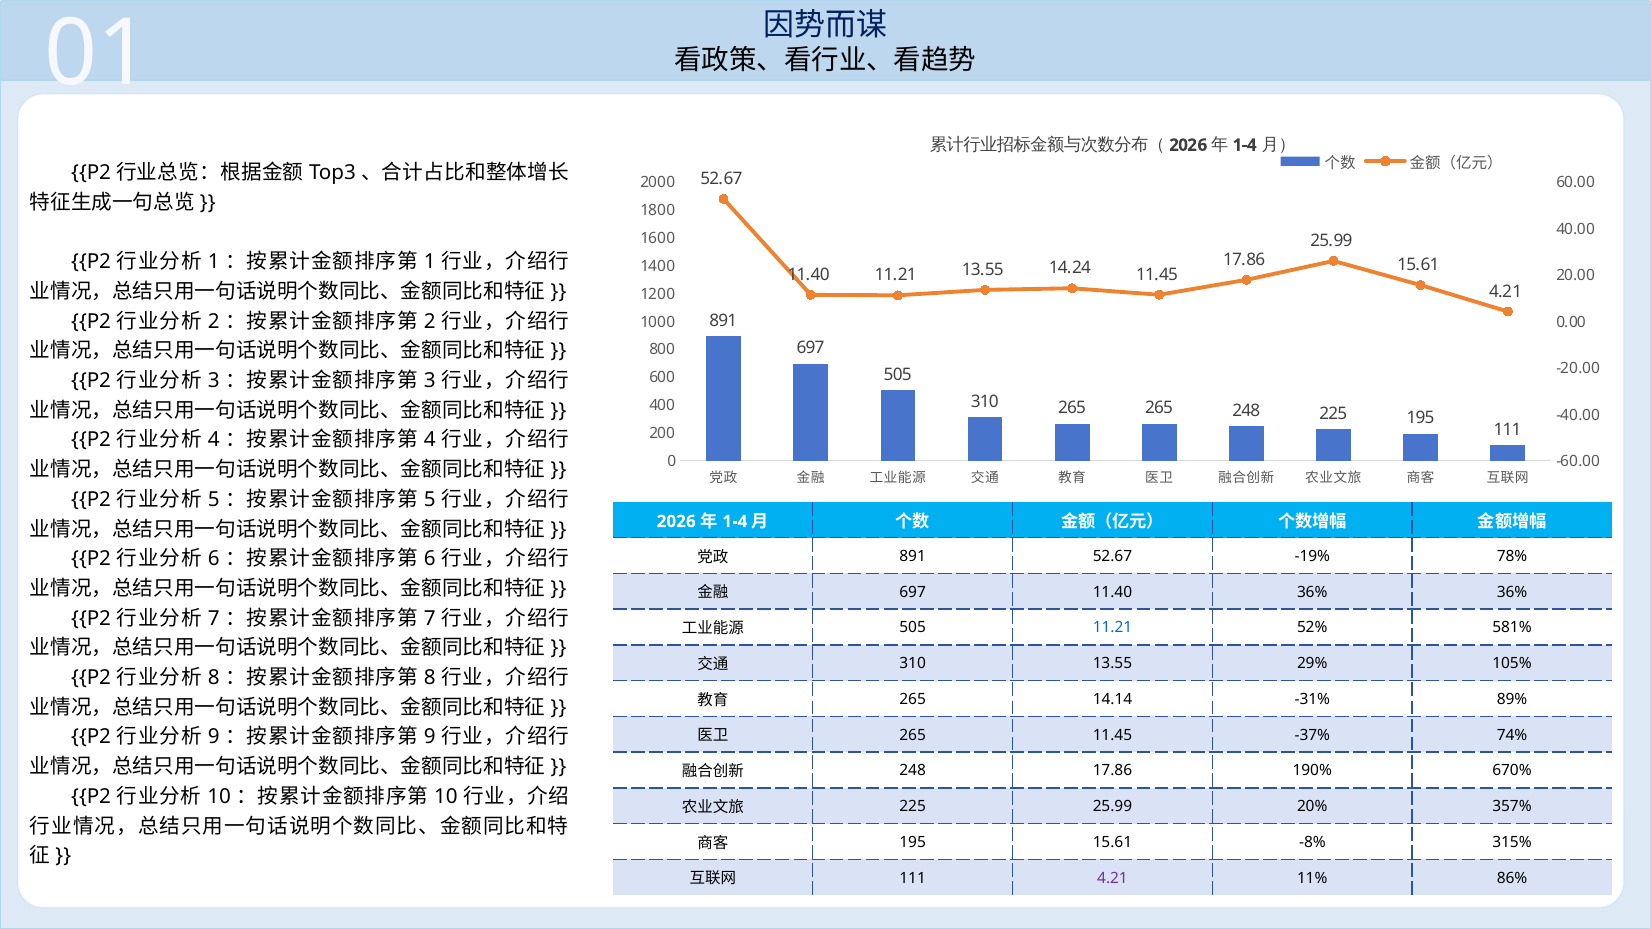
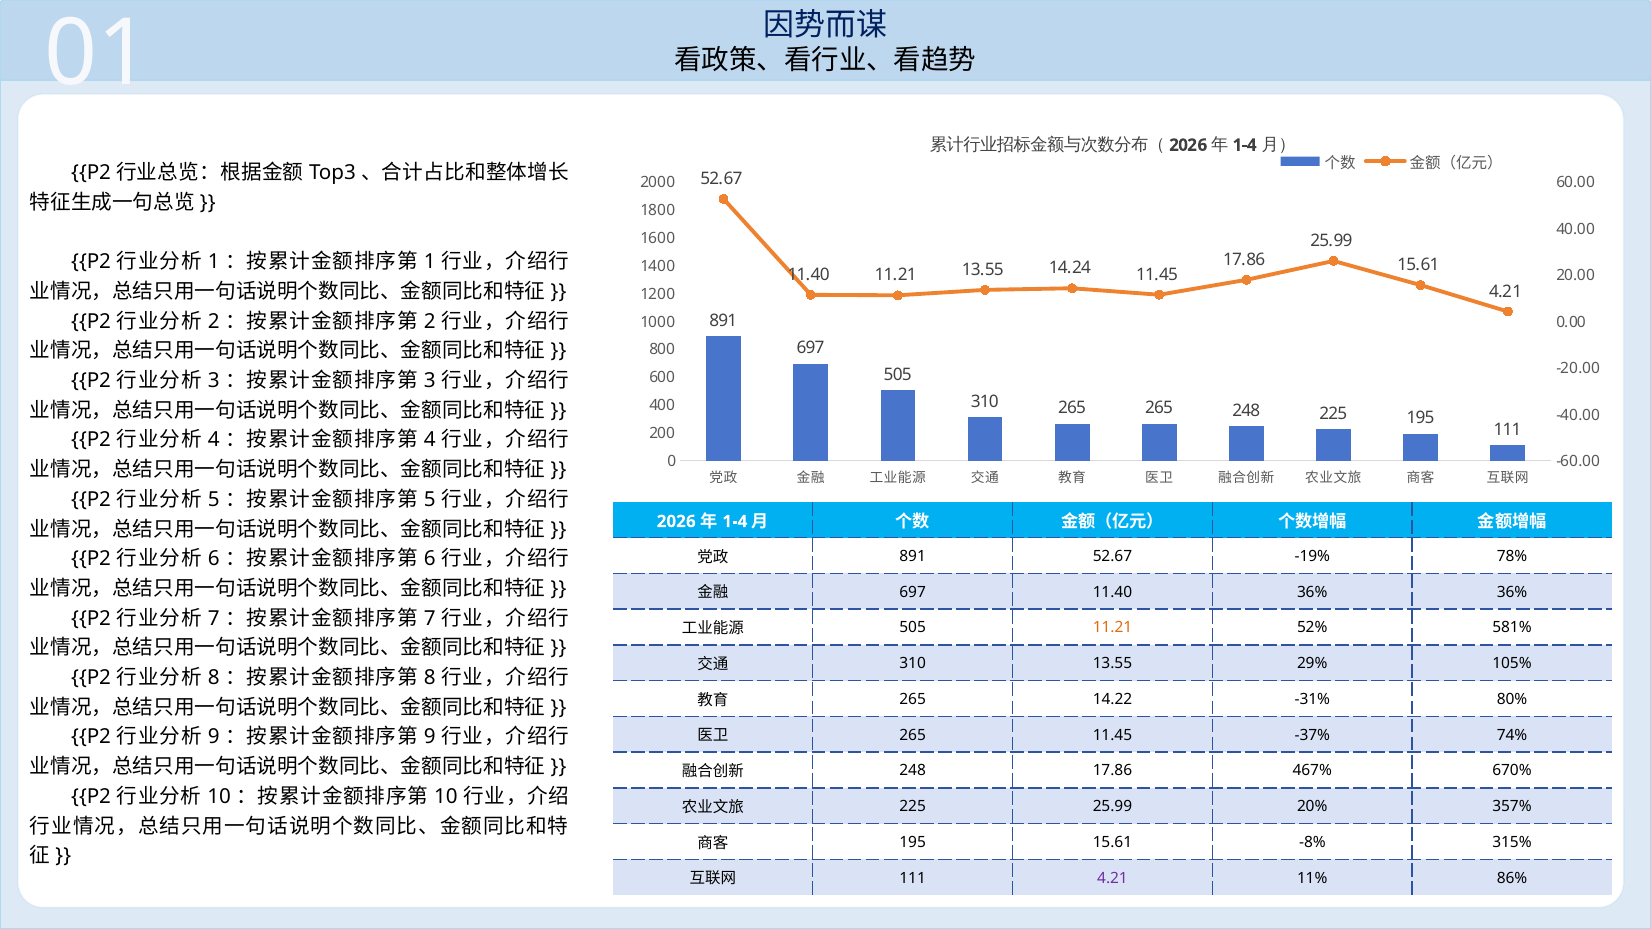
11.21 at (1113, 628) colour: blue -> orange
14.14: 14.14 -> 14.22
89%: 89% -> 80%
190%: 190% -> 467%
